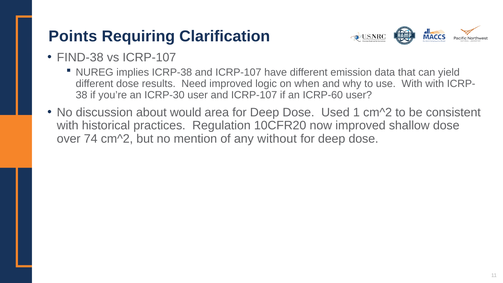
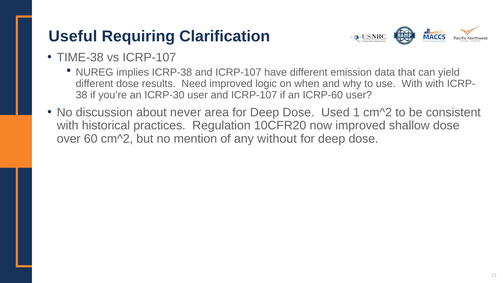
Points: Points -> Useful
FIND-38: FIND-38 -> TIME-38
would: would -> never
74: 74 -> 60
